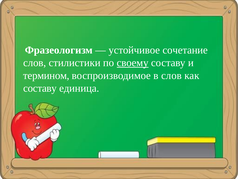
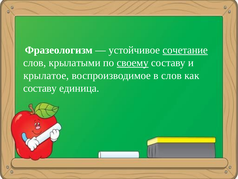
сочетание underline: none -> present
стилистики: стилистики -> крылатыми
термином: термином -> крылатое
